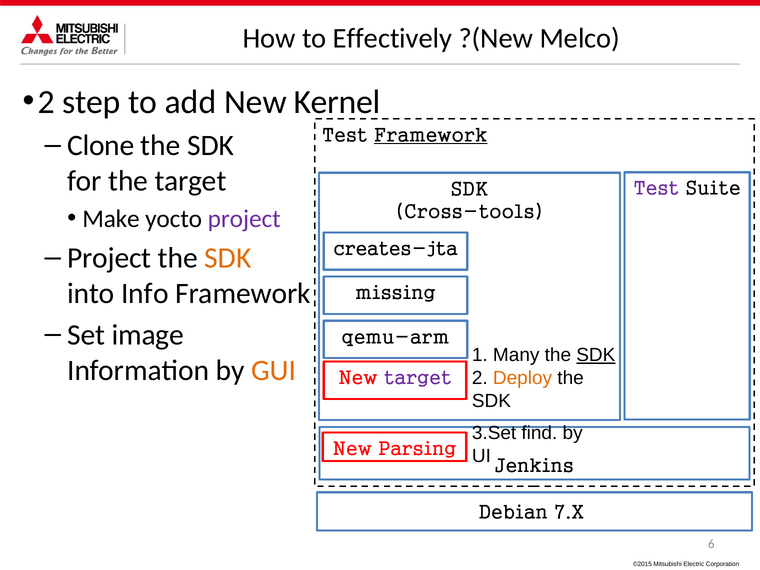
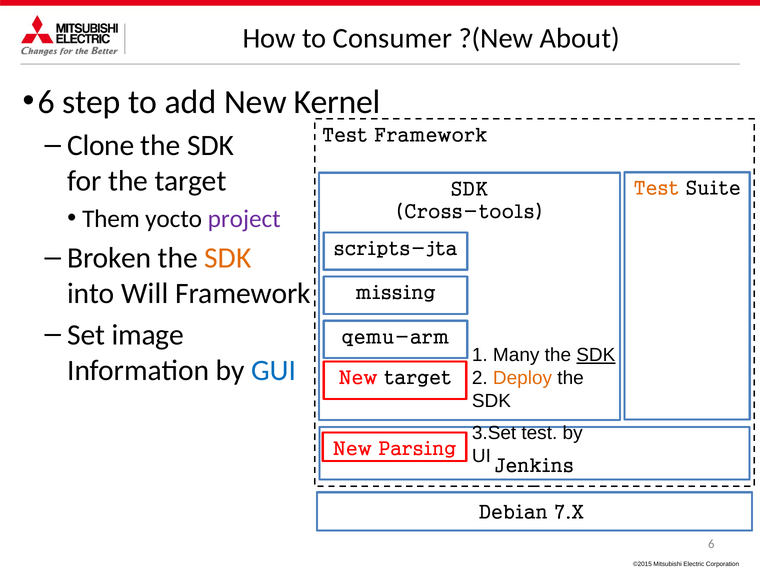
Effectively: Effectively -> Consumer
Melco: Melco -> About
2 at (46, 102): 2 -> 6
Framework at (431, 135) underline: present -> none
Test at (656, 189) colour: purple -> orange
Make: Make -> Them
creates-jta: creates-jta -> scripts-jta
Project at (109, 258): Project -> Broken
Info: Info -> Will
GUI colour: orange -> blue
target at (418, 378) colour: purple -> black
3.Set find: find -> test
